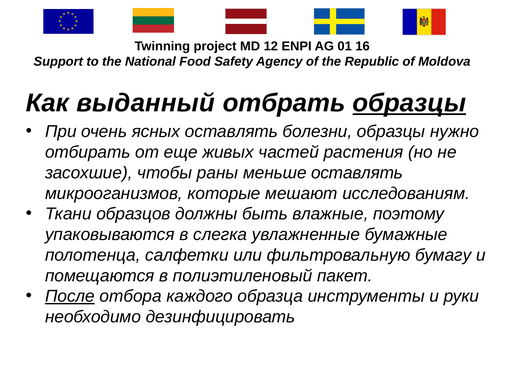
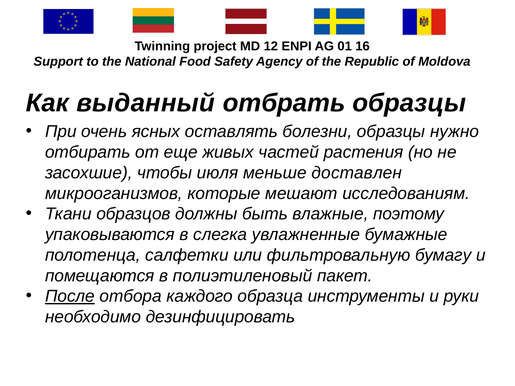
образцы at (409, 103) underline: present -> none
раны: раны -> июля
меньше оставлять: оставлять -> доставлен
